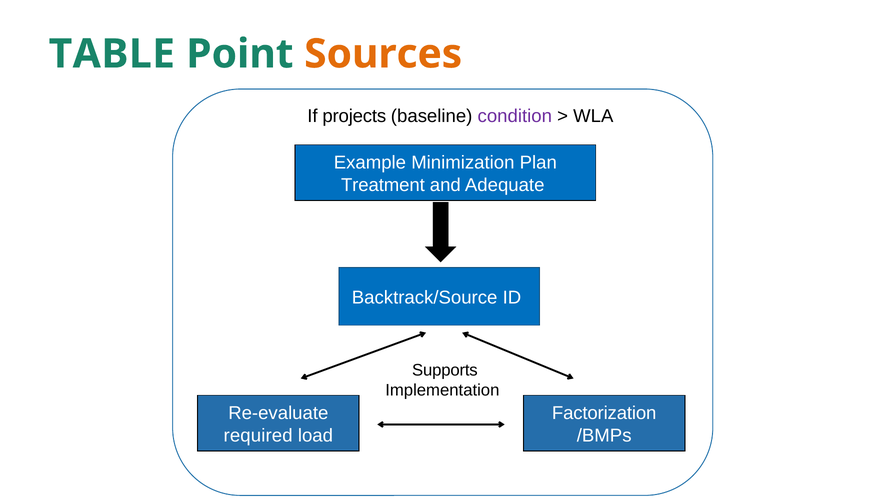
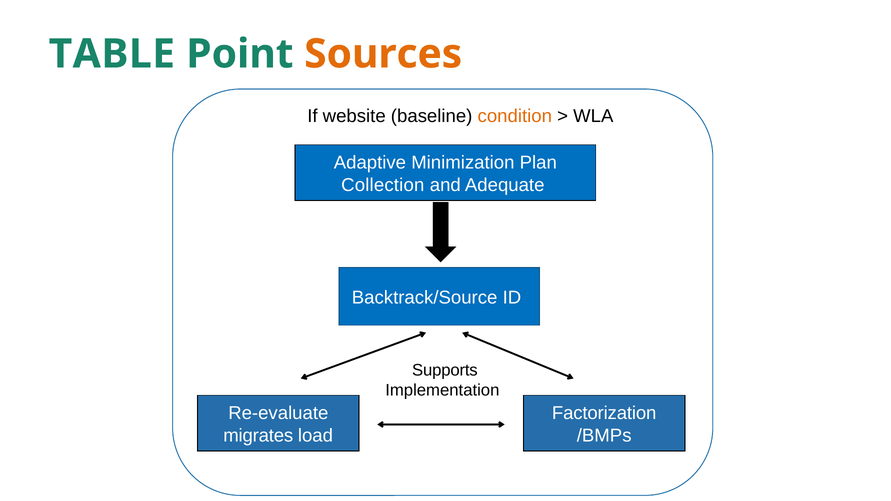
projects: projects -> website
condition colour: purple -> orange
Example: Example -> Adaptive
Treatment: Treatment -> Collection
required: required -> migrates
